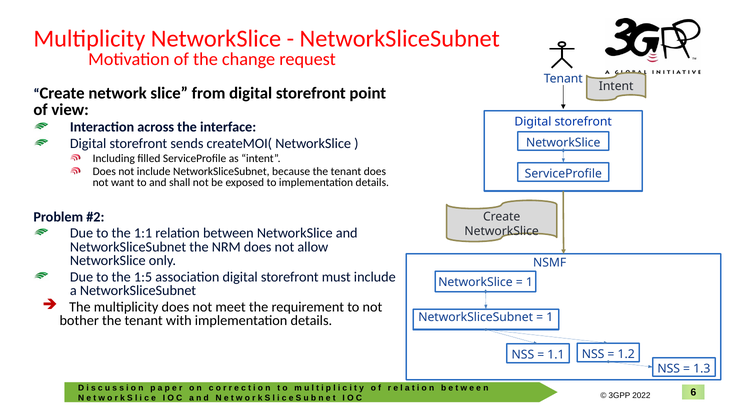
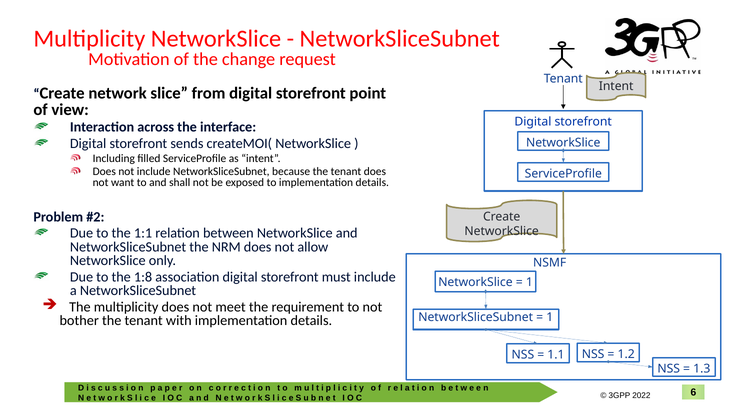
1:5: 1:5 -> 1:8
